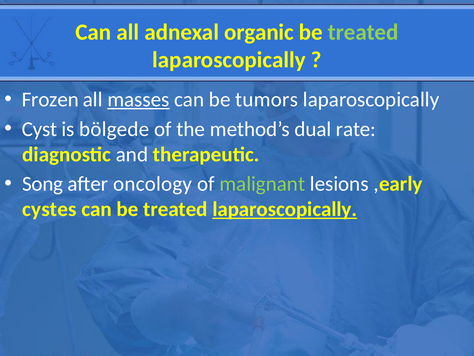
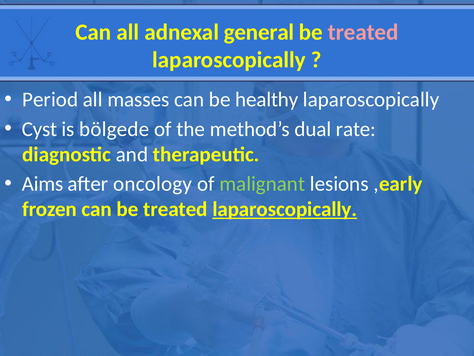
organic: organic -> general
treated at (363, 32) colour: light green -> pink
Frozen: Frozen -> Period
masses underline: present -> none
tumors: tumors -> healthy
Song: Song -> Aims
cystes: cystes -> frozen
